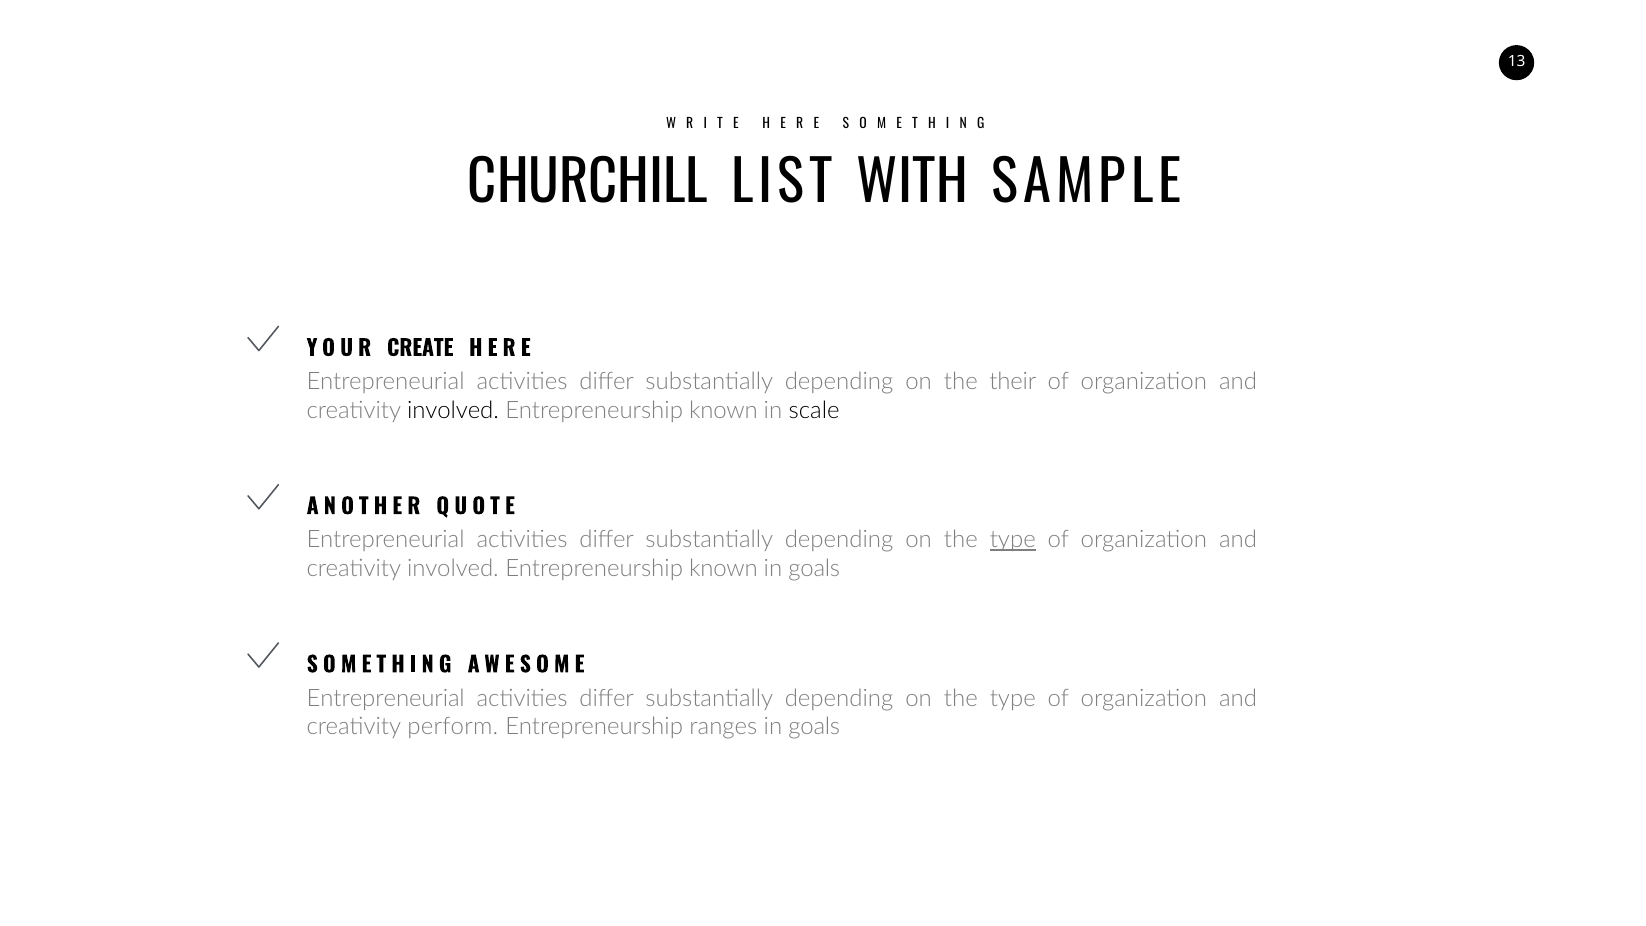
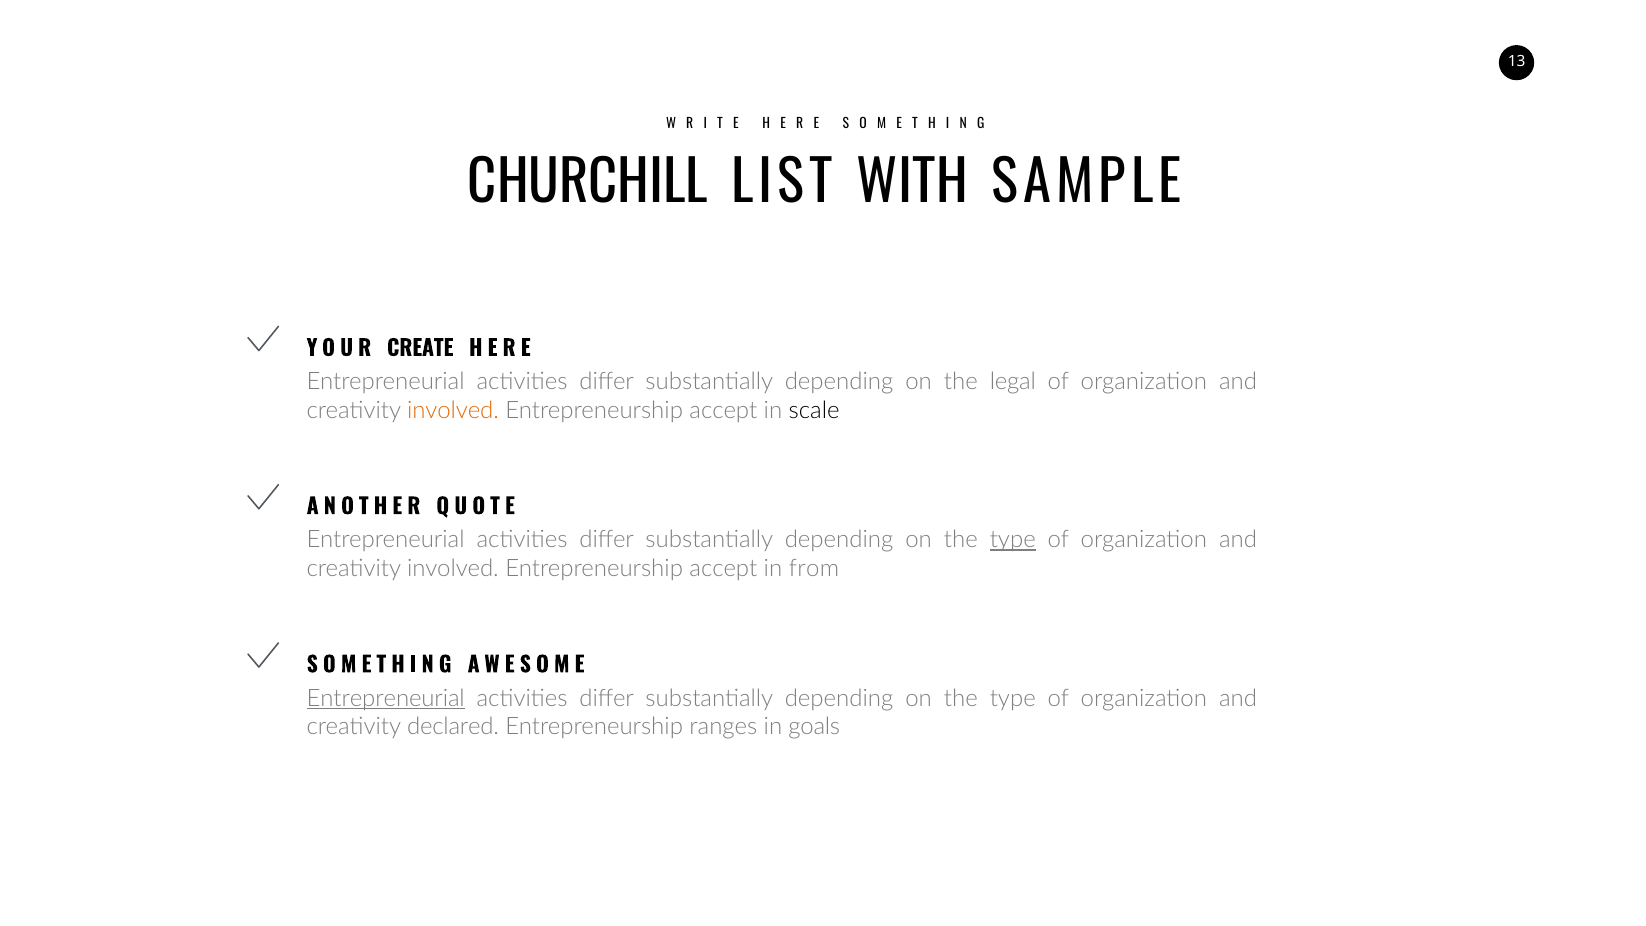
their: their -> legal
involved at (453, 411) colour: black -> orange
known at (723, 411): known -> accept
known at (723, 569): known -> accept
goals at (814, 569): goals -> from
Entrepreneurial at (386, 698) underline: none -> present
perform: perform -> declared
